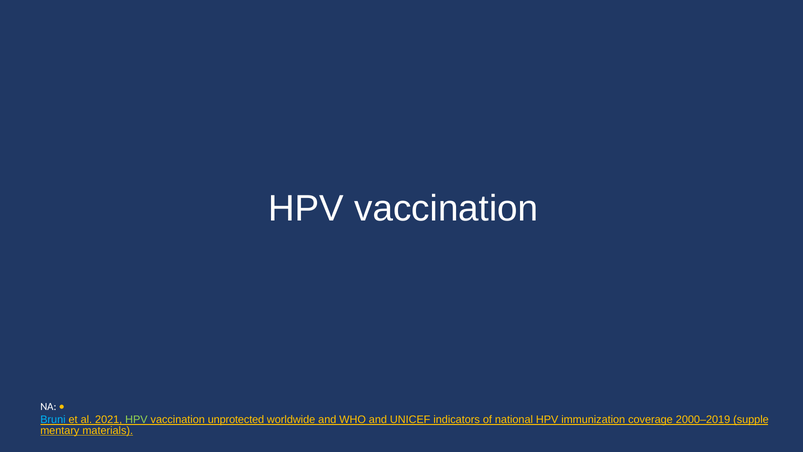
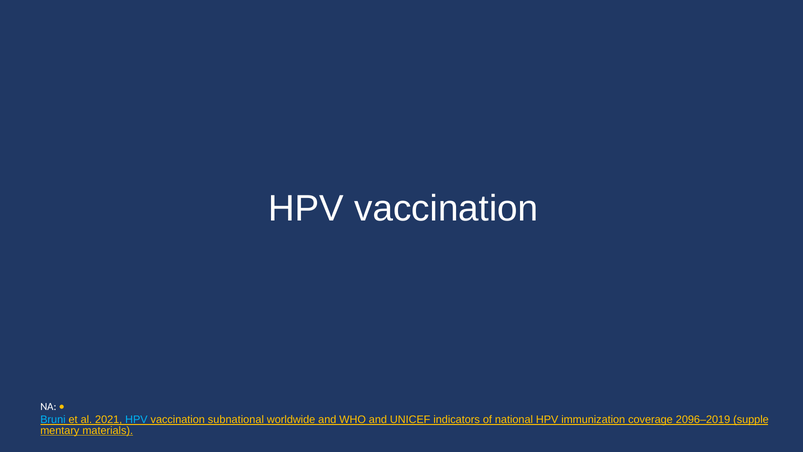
HPV at (136, 419) colour: light green -> light blue
unprotected: unprotected -> subnational
2000–2019: 2000–2019 -> 2096–2019
